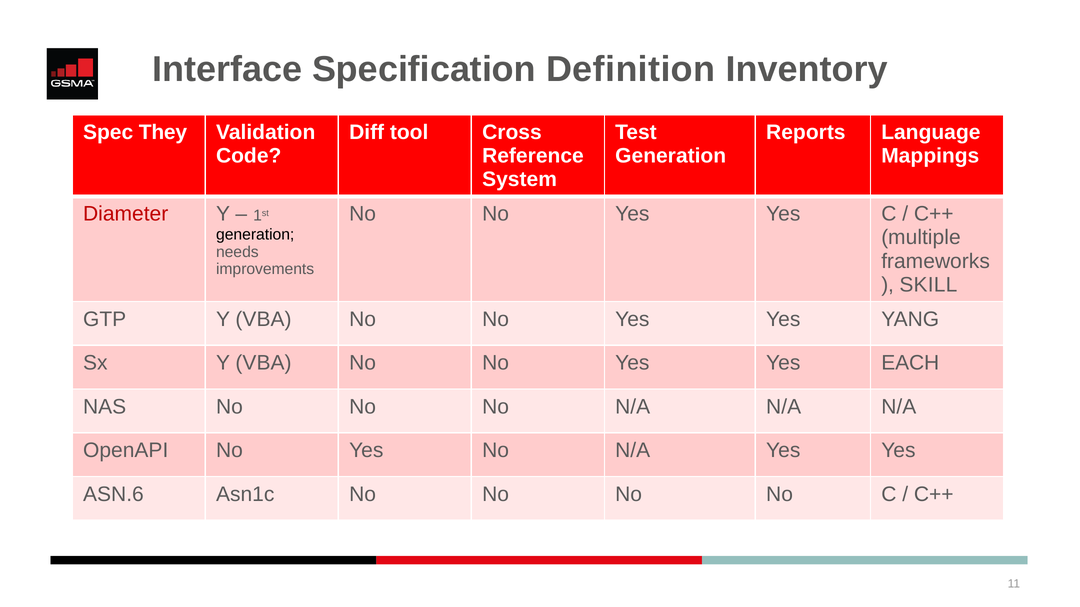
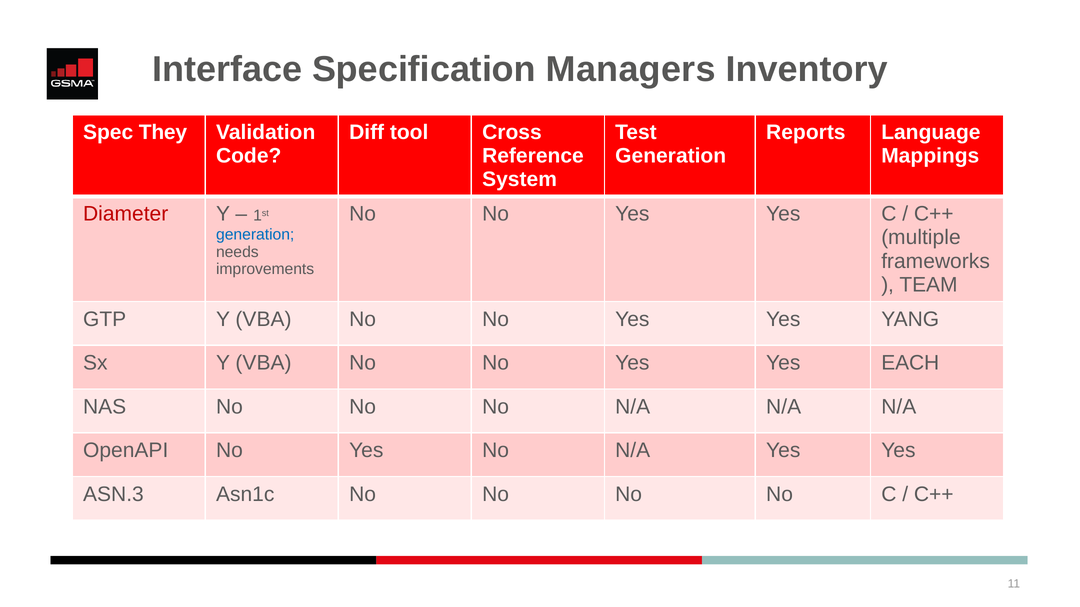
Definition: Definition -> Managers
generation at (255, 235) colour: black -> blue
SKILL: SKILL -> TEAM
ASN.6: ASN.6 -> ASN.3
